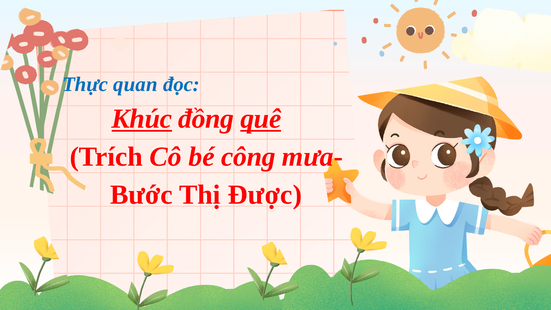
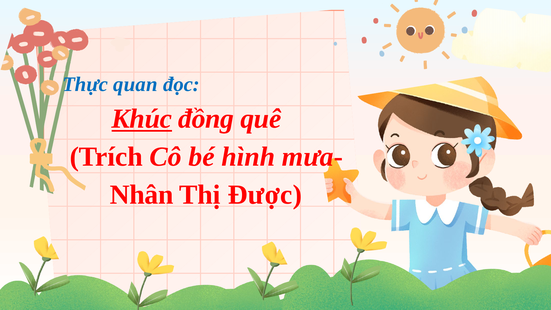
quê underline: present -> none
công: công -> hình
Bước: Bước -> Nhân
